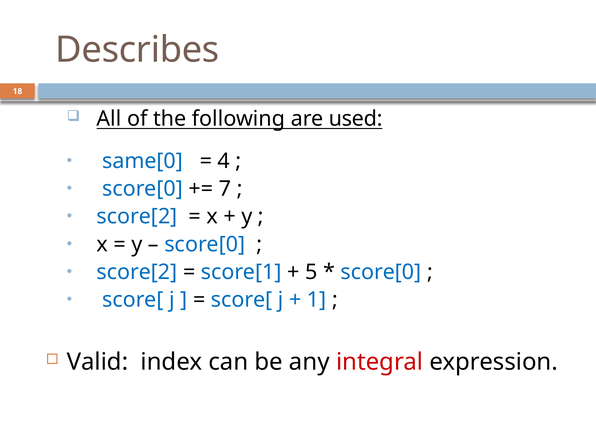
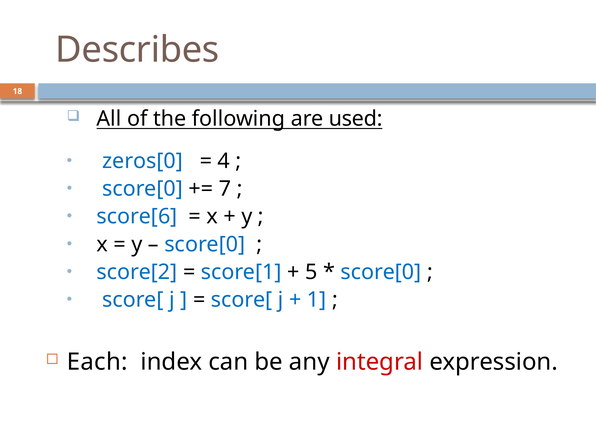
same[0: same[0 -> zeros[0
score[2 at (137, 216): score[2 -> score[6
Valid: Valid -> Each
